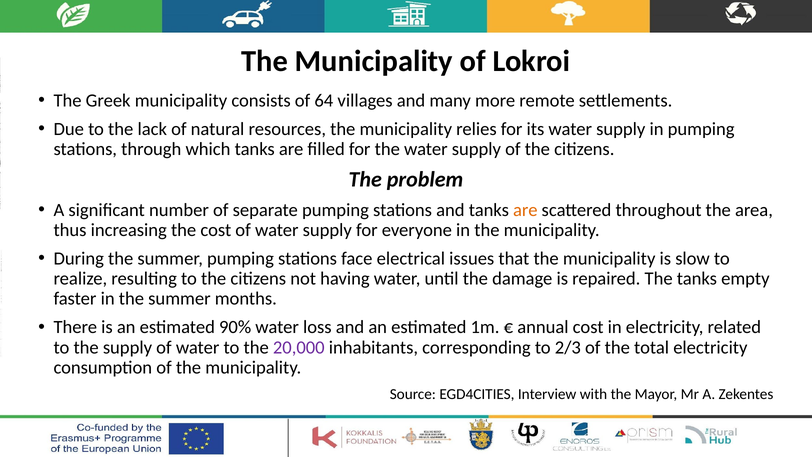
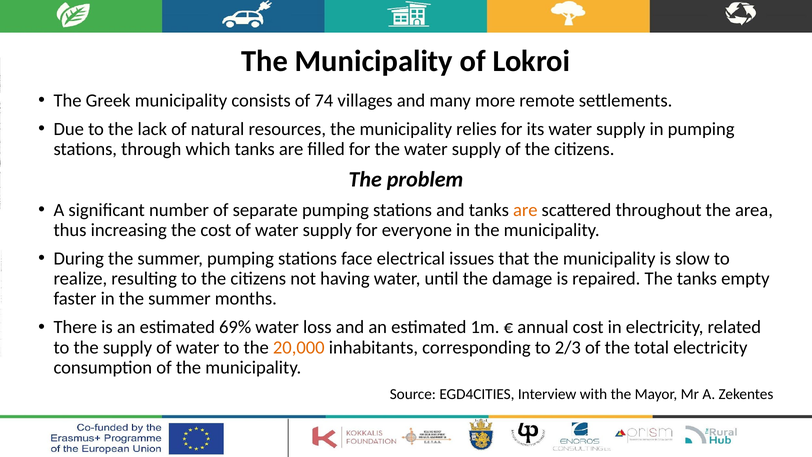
64: 64 -> 74
90%: 90% -> 69%
20,000 colour: purple -> orange
